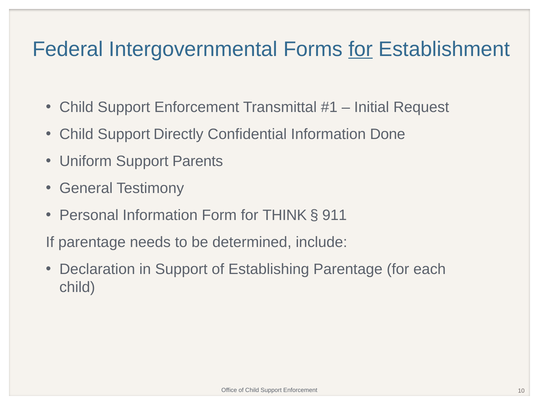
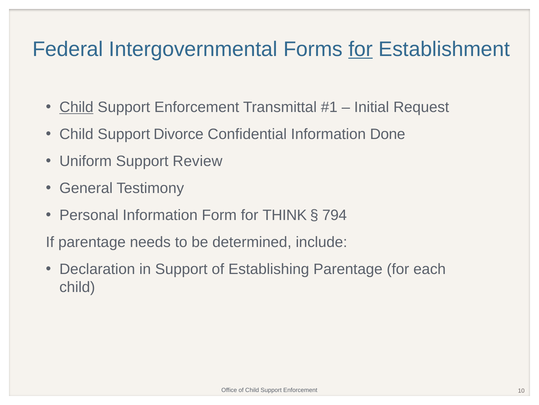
Child at (76, 107) underline: none -> present
Directly: Directly -> Divorce
Parents: Parents -> Review
911: 911 -> 794
